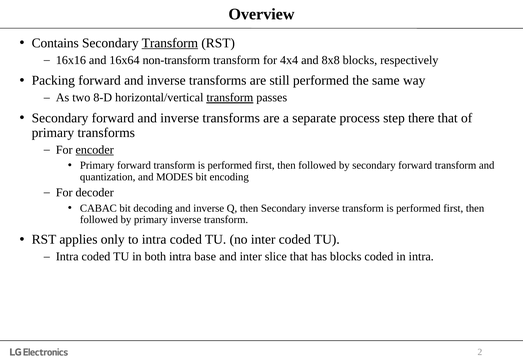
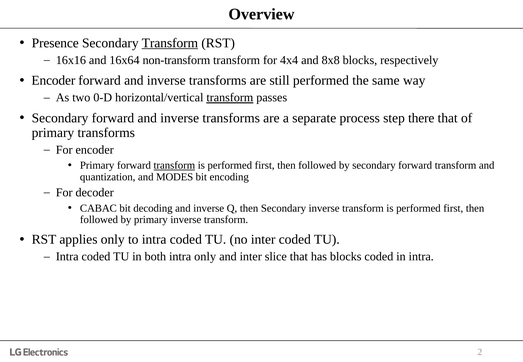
Contains: Contains -> Presence
Packing at (53, 81): Packing -> Encoder
8-D: 8-D -> 0-D
encoder at (95, 150) underline: present -> none
transform at (174, 165) underline: none -> present
intra base: base -> only
